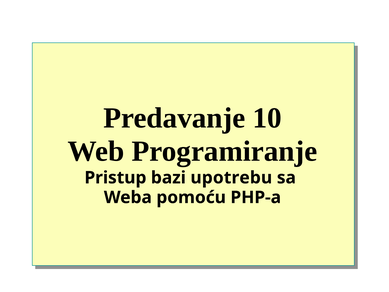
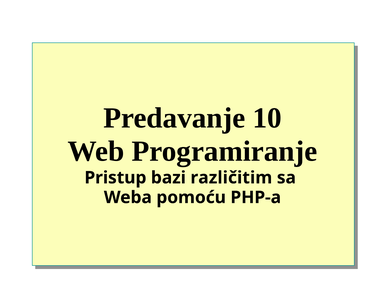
upotrebu: upotrebu -> različitim
